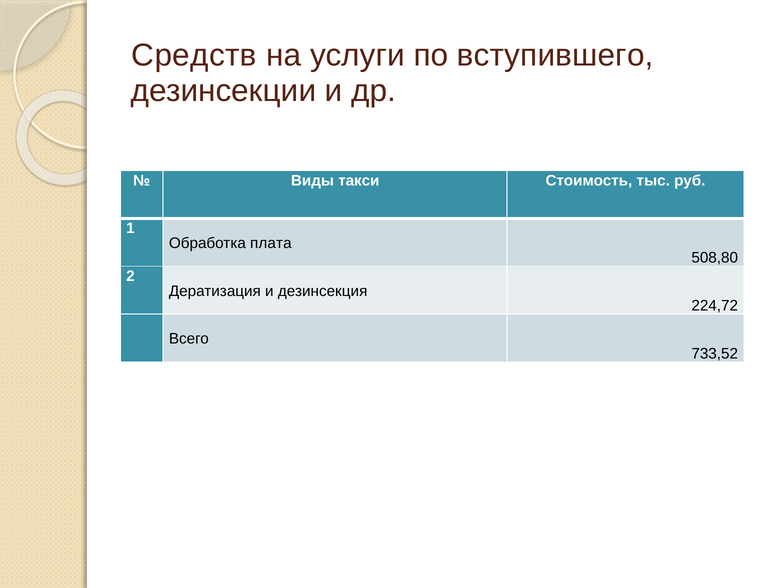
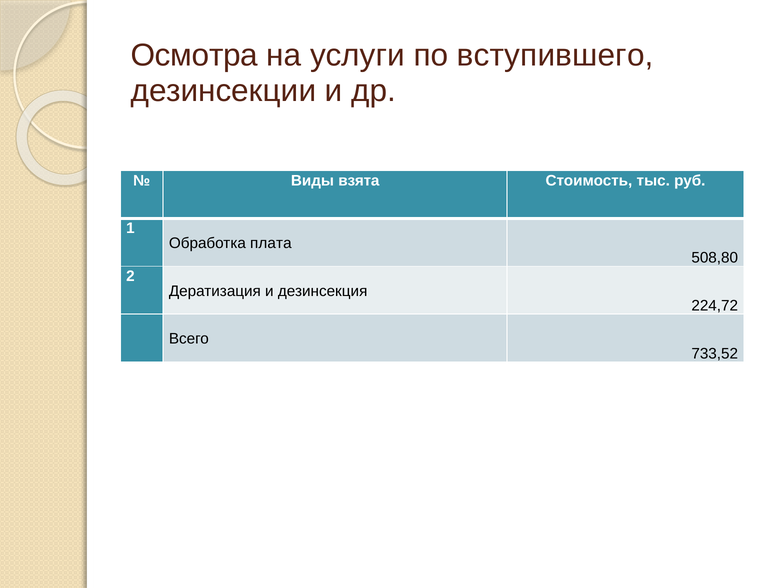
Средств: Средств -> Осмотра
такси: такси -> взята
